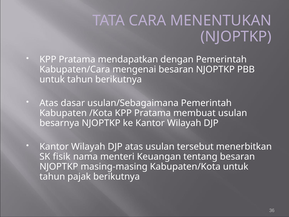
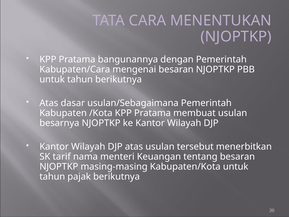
mendapatkan: mendapatkan -> bangunannya
fisik: fisik -> tarif
